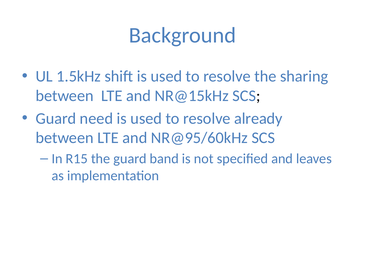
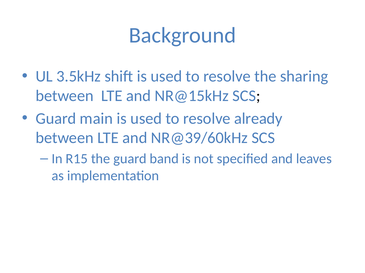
1.5kHz: 1.5kHz -> 3.5kHz
need: need -> main
NR@95/60kHz: NR@95/60kHz -> NR@39/60kHz
